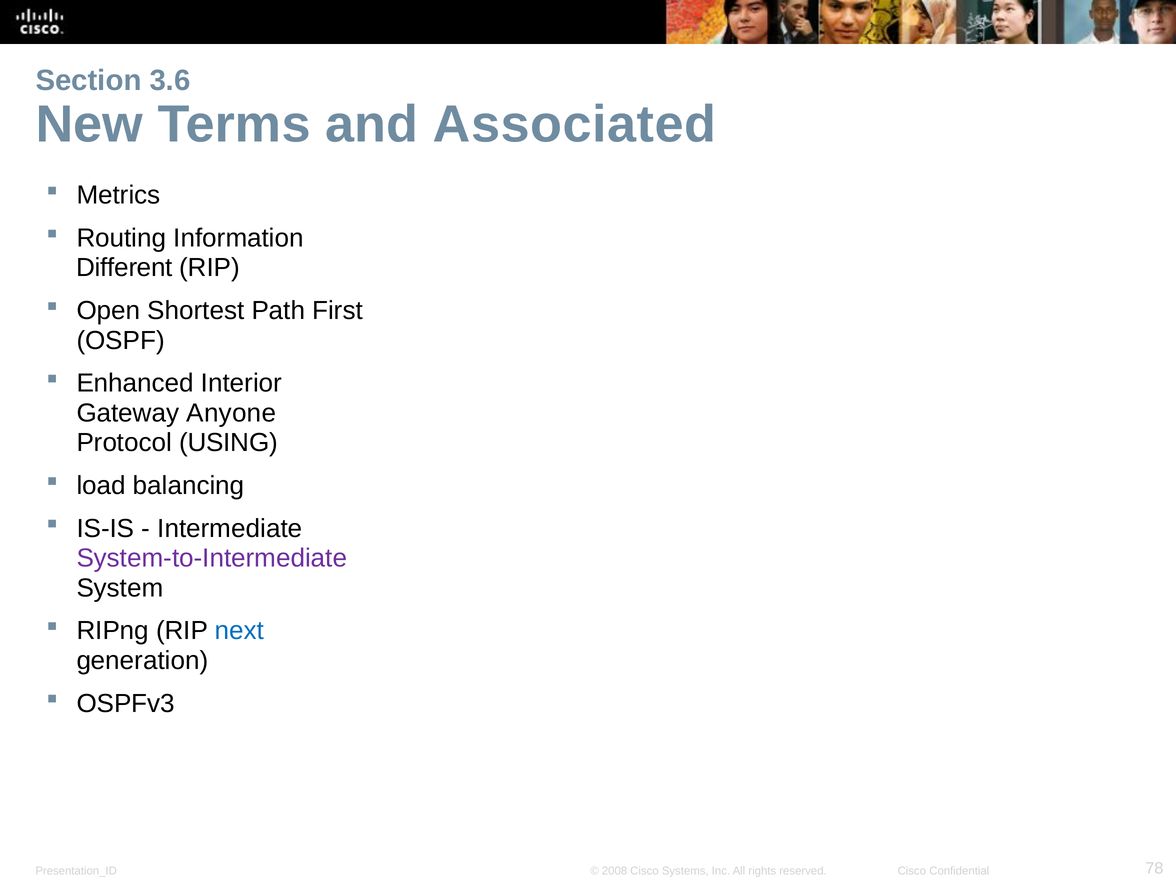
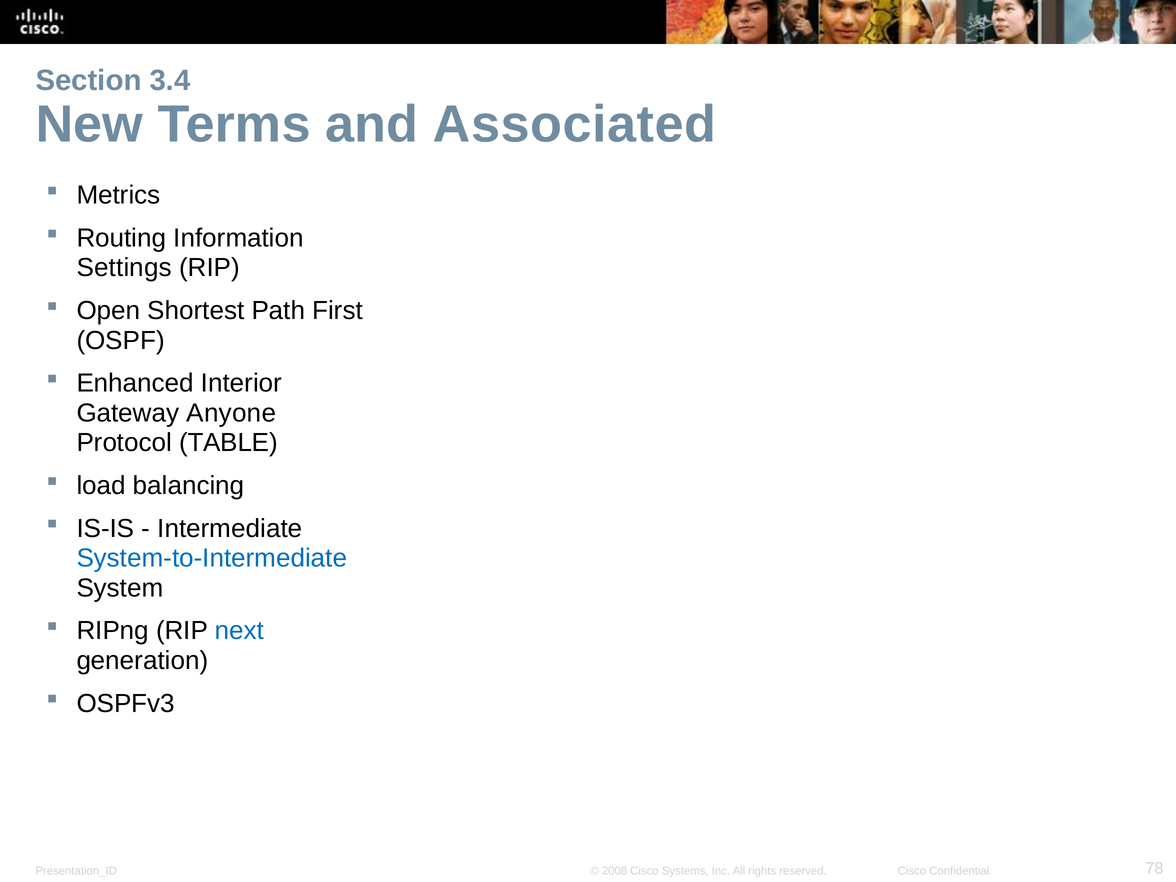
3.6: 3.6 -> 3.4
Different: Different -> Settings
USING: USING -> TABLE
System-to-Intermediate colour: purple -> blue
